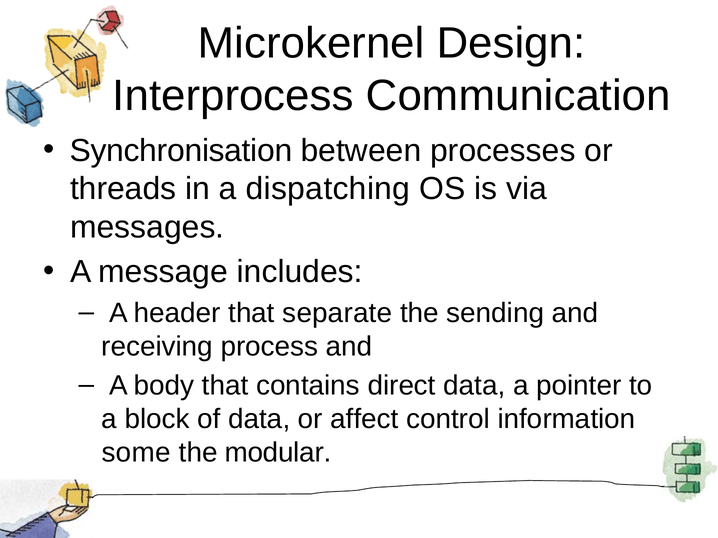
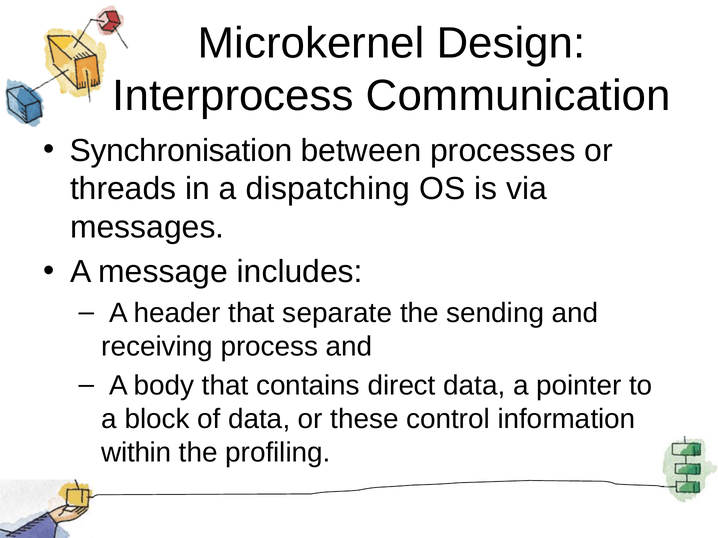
affect: affect -> these
some: some -> within
modular: modular -> profiling
